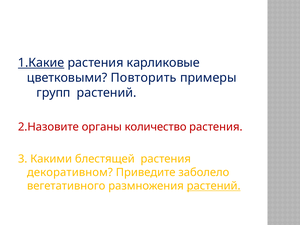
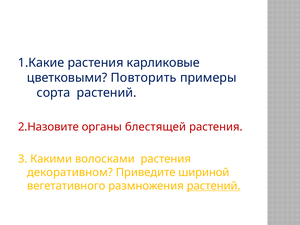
1.Какие underline: present -> none
групп: групп -> сорта
количество: количество -> блестящей
блестящей: блестящей -> волосками
заболело: заболело -> шириной
